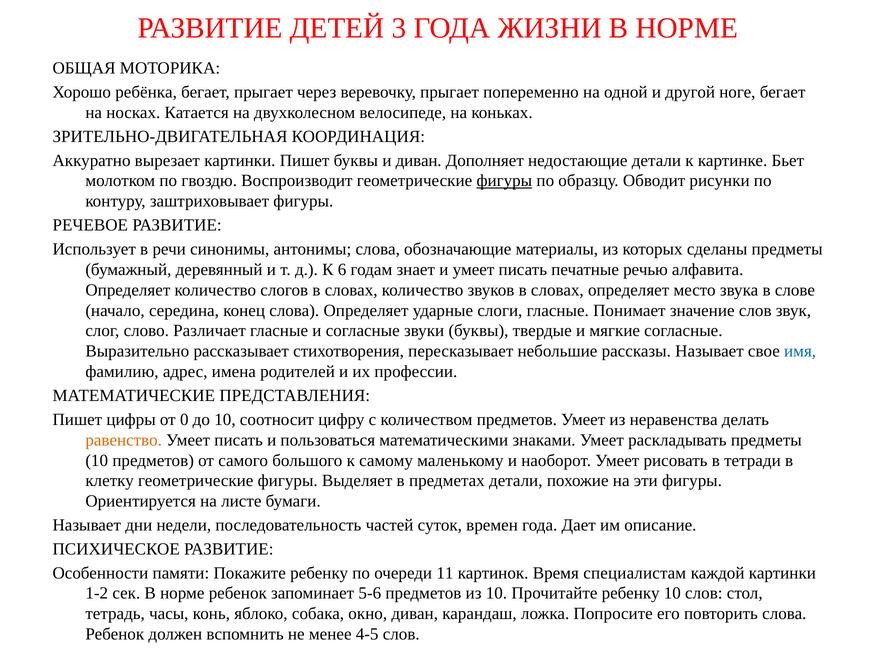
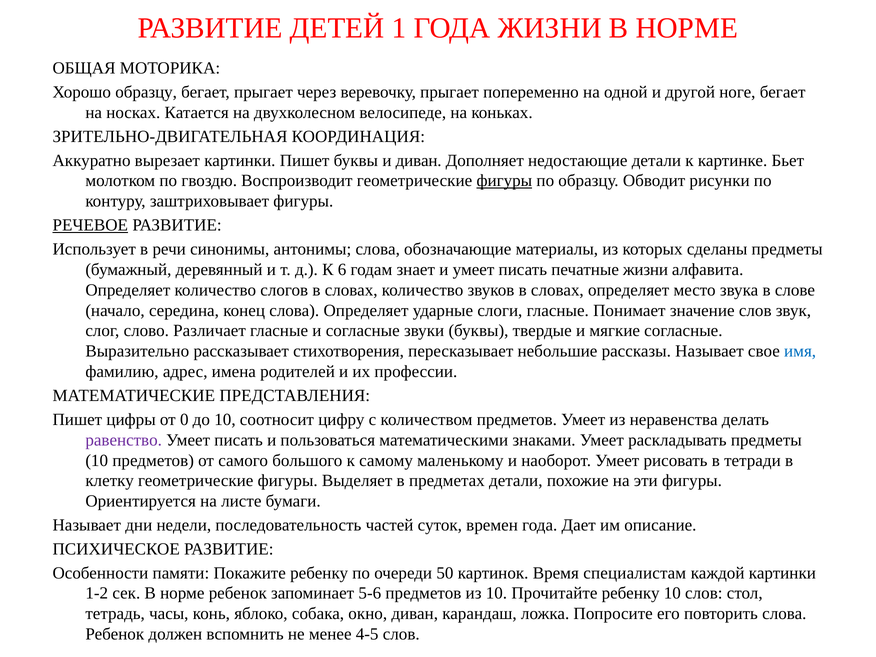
3: 3 -> 1
Хорошо ребёнка: ребёнка -> образцу
РЕЧЕВОЕ underline: none -> present
печатные речью: речью -> жизни
равенство colour: orange -> purple
11: 11 -> 50
